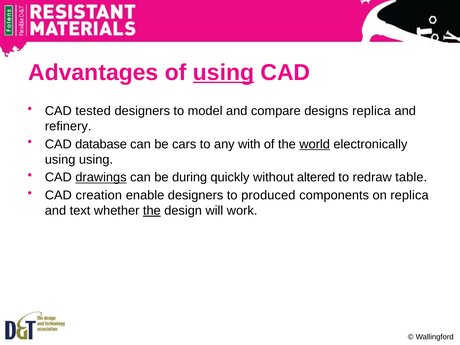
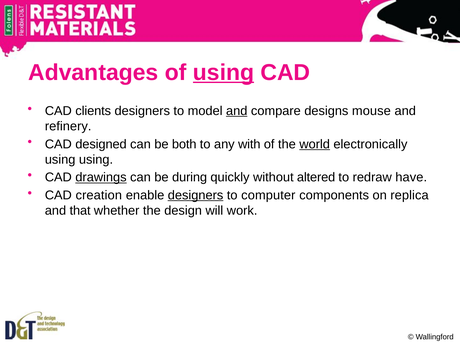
tested: tested -> clients
and at (237, 111) underline: none -> present
designs replica: replica -> mouse
database: database -> designed
cars: cars -> both
table: table -> have
designers at (196, 195) underline: none -> present
produced: produced -> computer
text: text -> that
the at (152, 211) underline: present -> none
